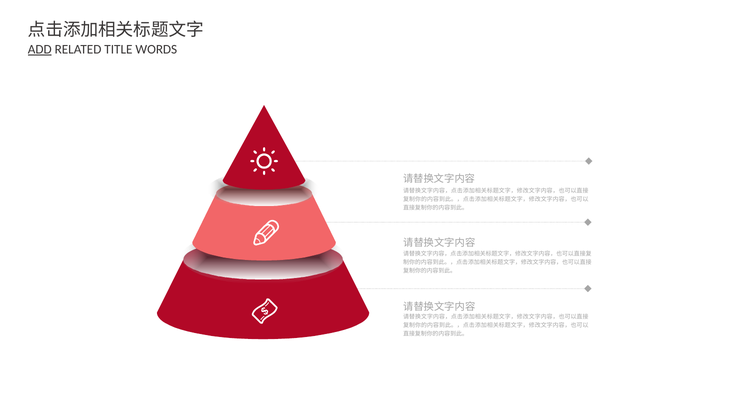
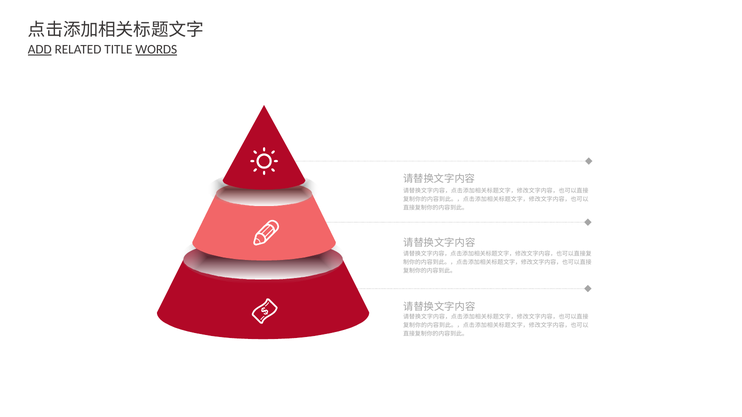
WORDS underline: none -> present
